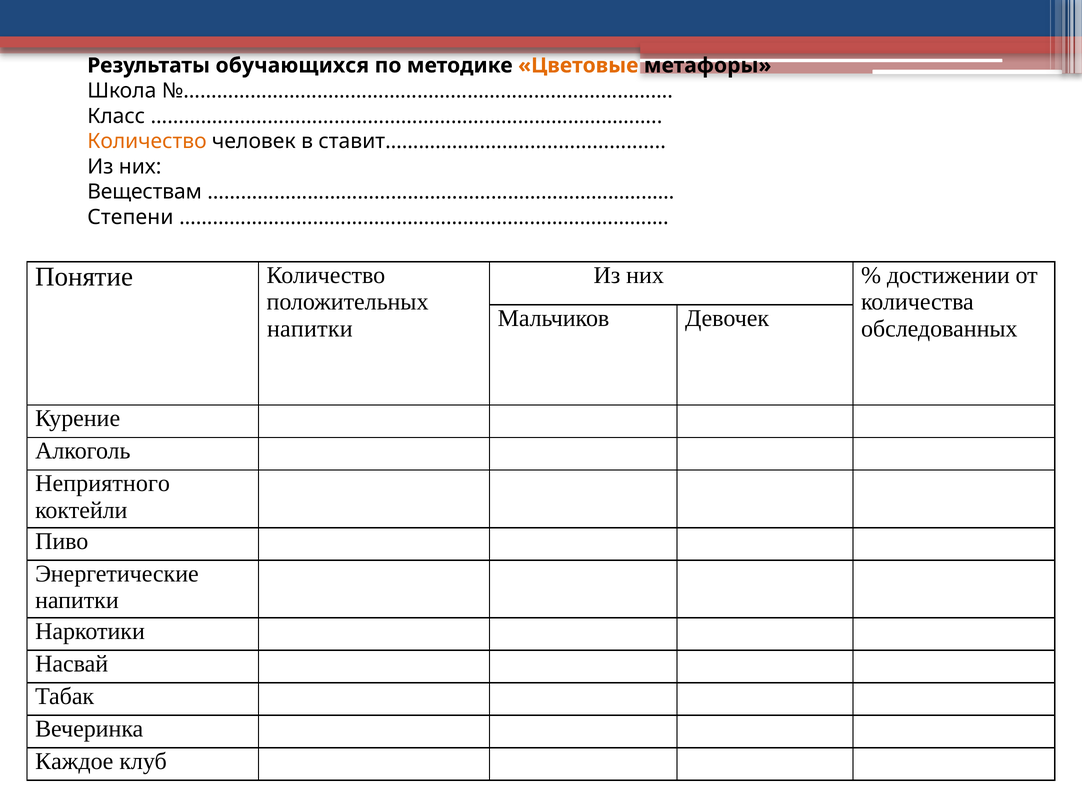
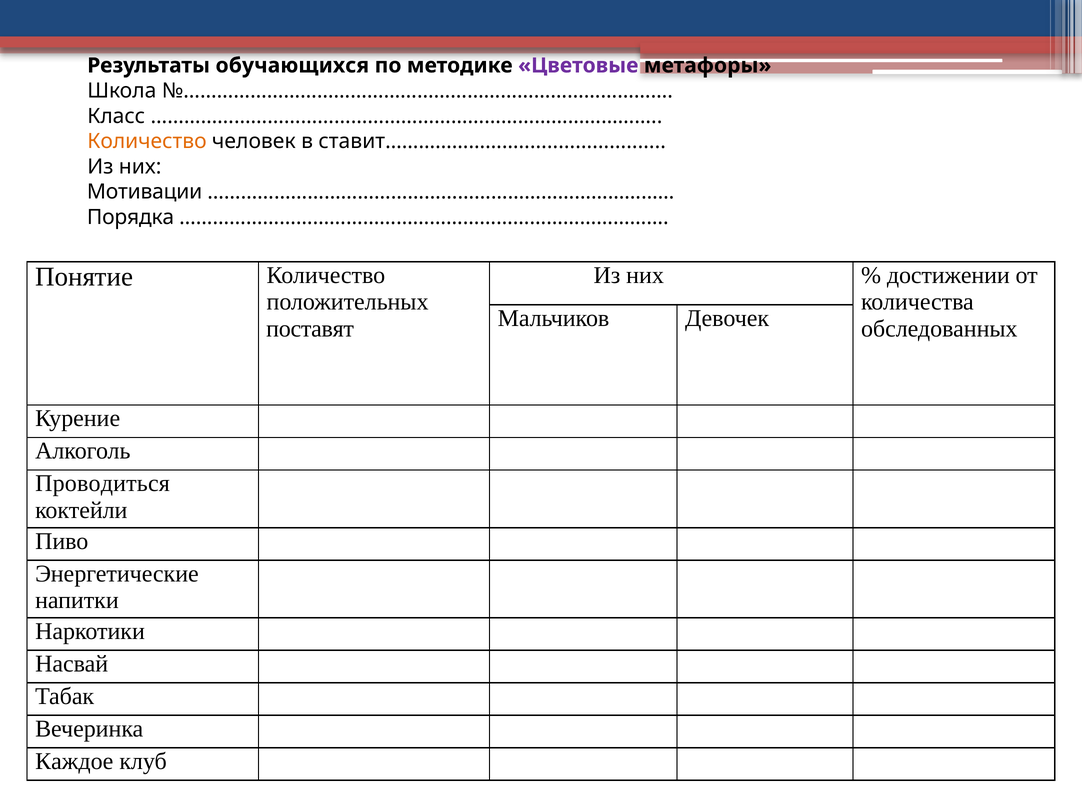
Цветовые colour: orange -> purple
Веществам: Веществам -> Мотивации
Степени: Степени -> Порядка
напитки at (310, 328): напитки -> поставят
Неприятного: Неприятного -> Проводиться
